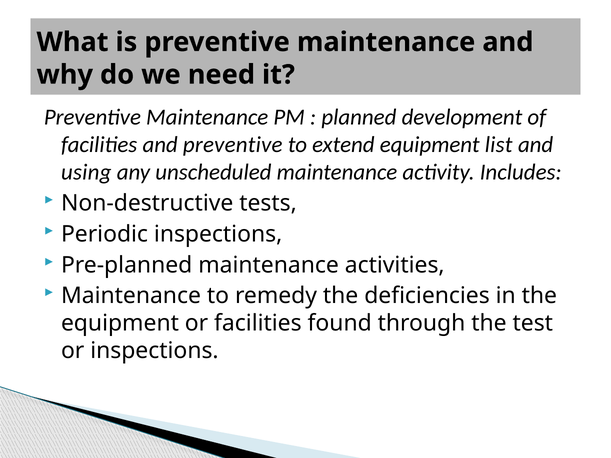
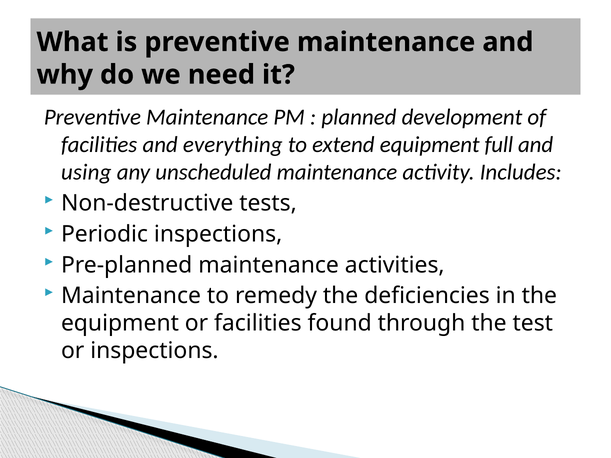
and preventive: preventive -> everything
list: list -> full
